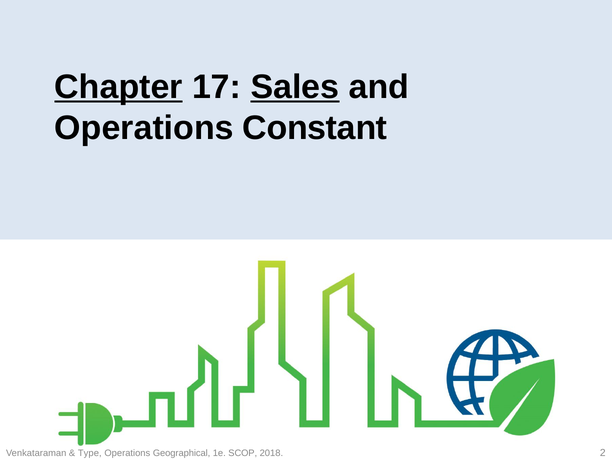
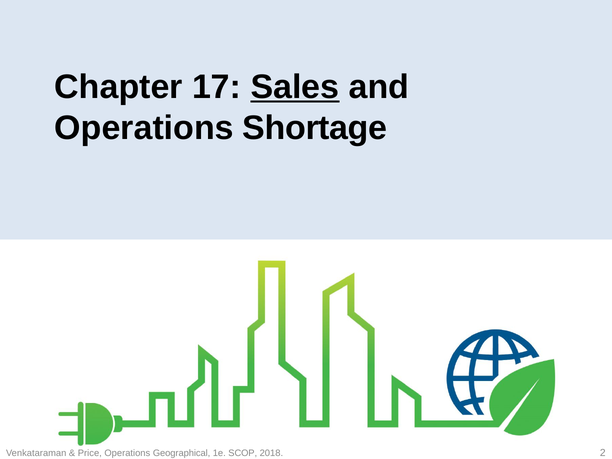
Chapter underline: present -> none
Constant: Constant -> Shortage
Type: Type -> Price
